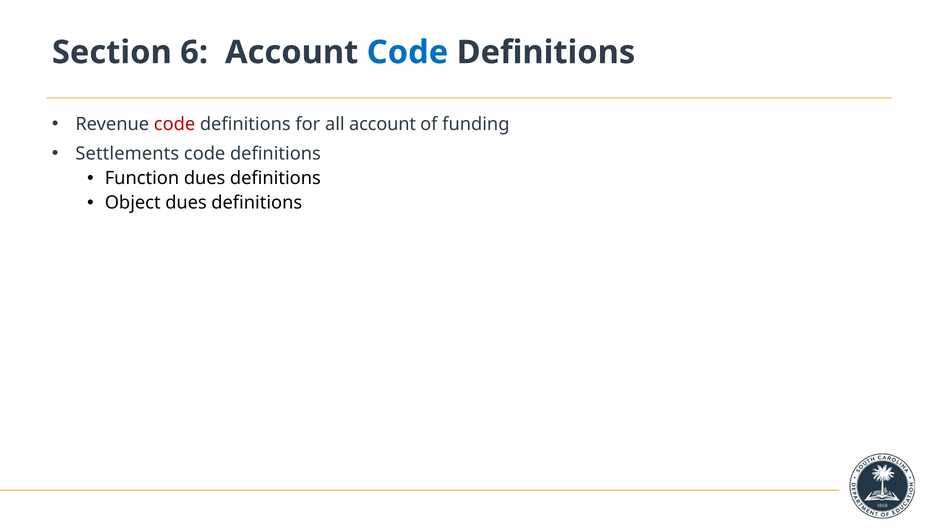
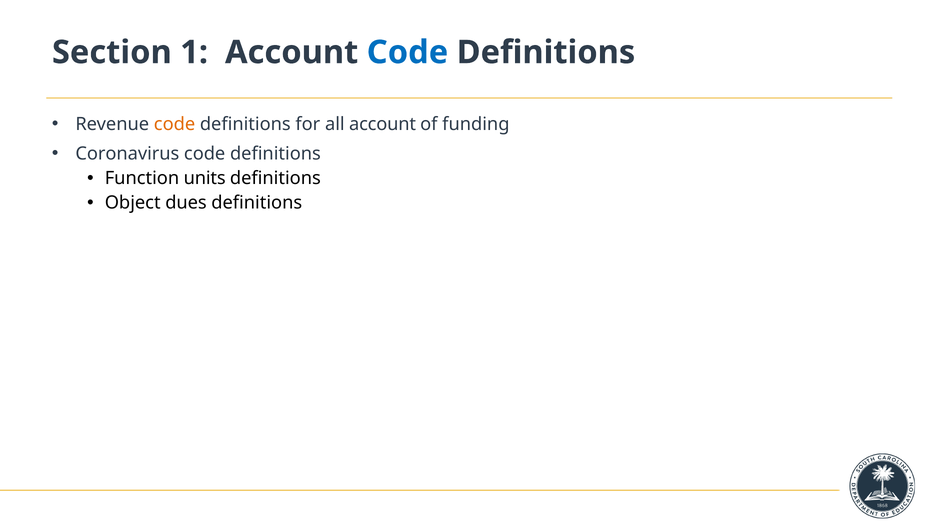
6: 6 -> 1
code at (175, 124) colour: red -> orange
Settlements: Settlements -> Coronavirus
Function dues: dues -> units
